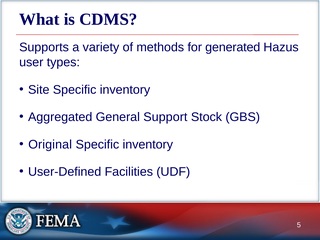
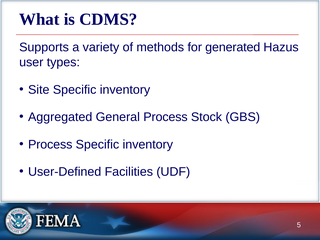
General Support: Support -> Process
Original at (50, 144): Original -> Process
